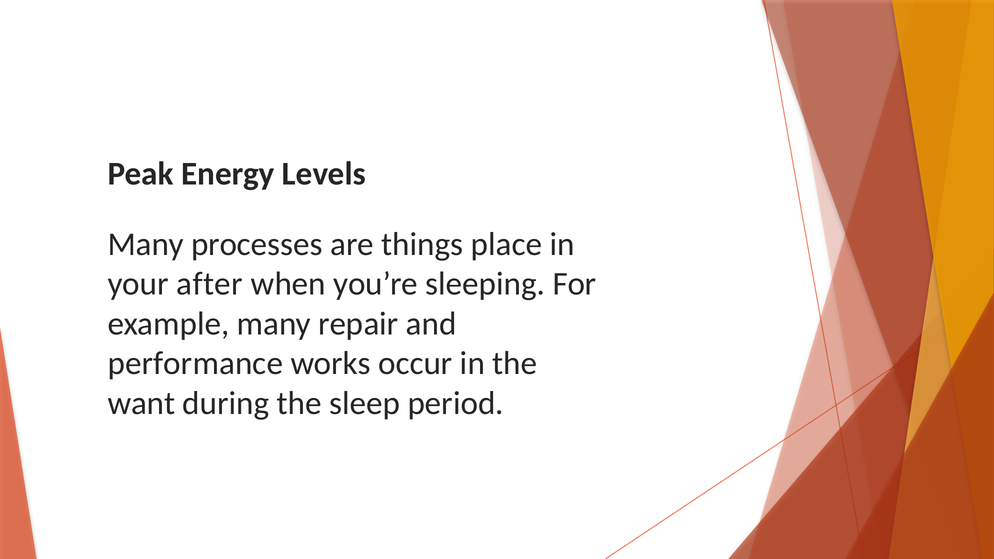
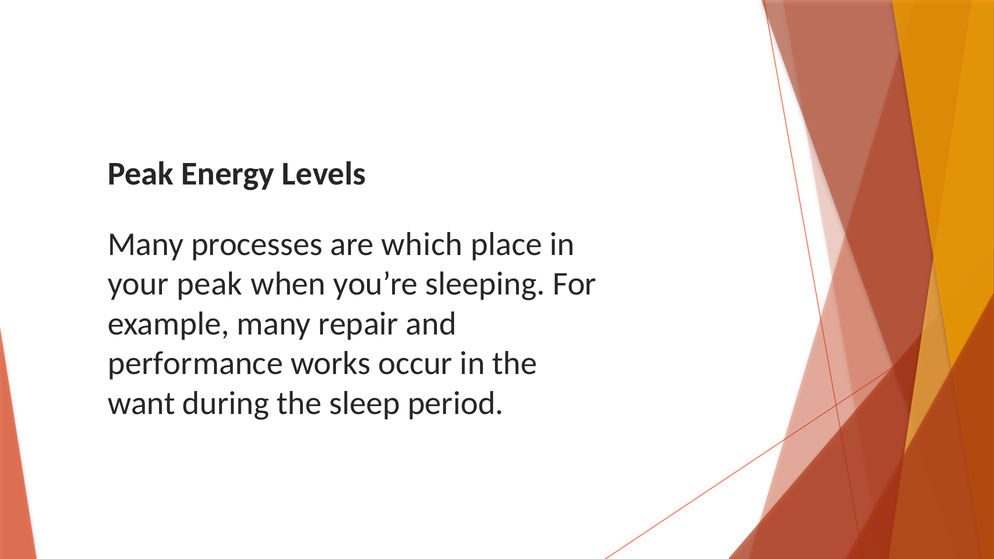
things: things -> which
your after: after -> peak
